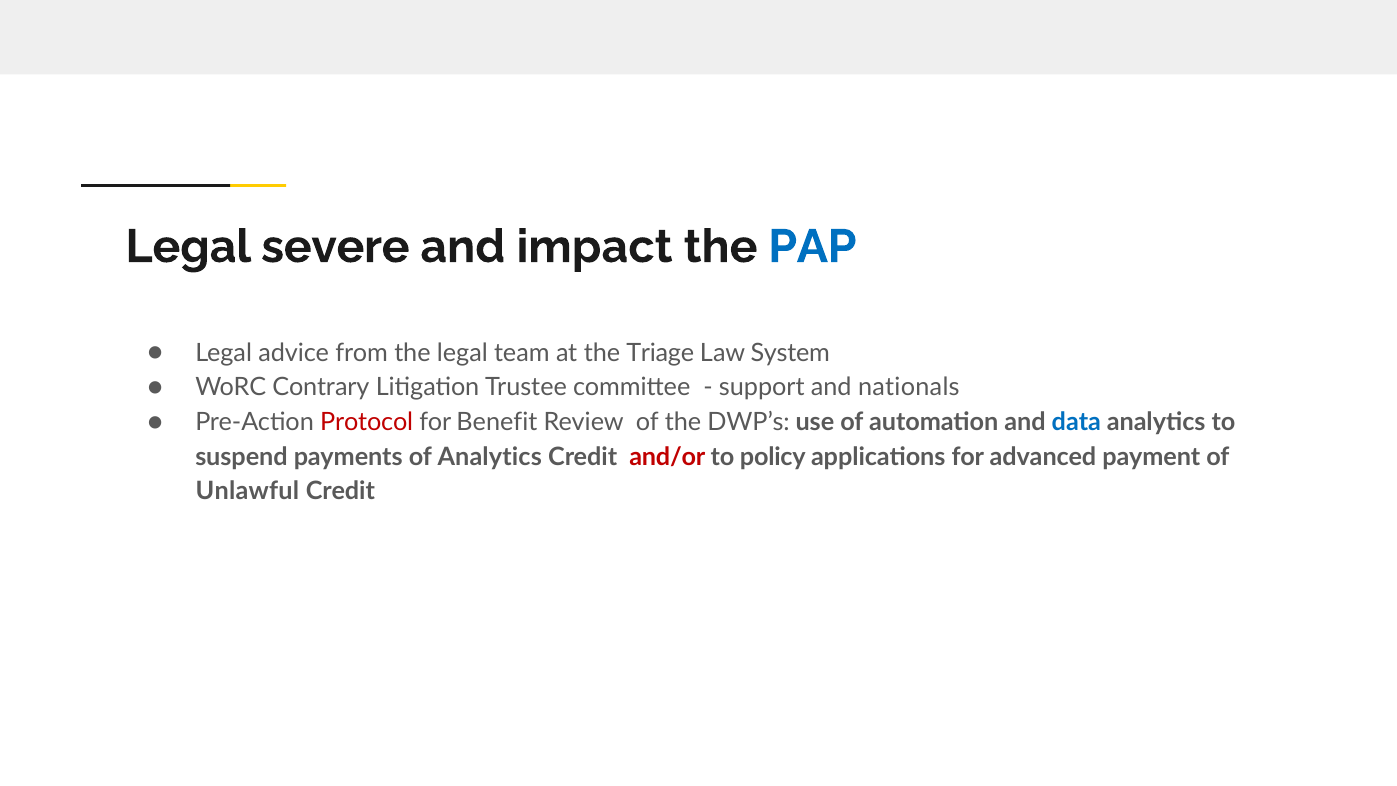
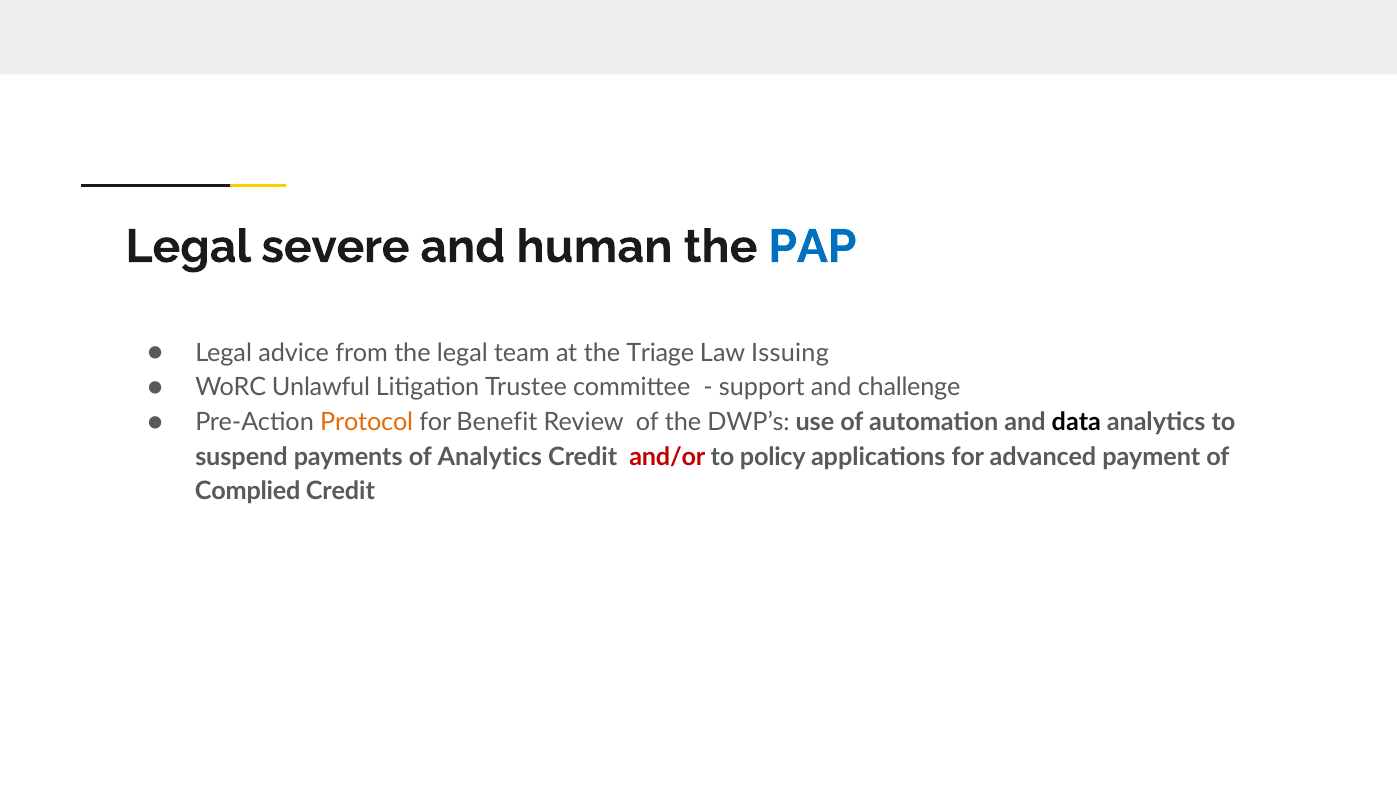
impact: impact -> human
System: System -> Issuing
Contrary: Contrary -> Unlawful
nationals: nationals -> challenge
Protocol colour: red -> orange
data colour: blue -> black
Unlawful: Unlawful -> Complied
